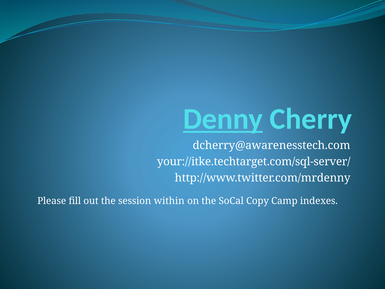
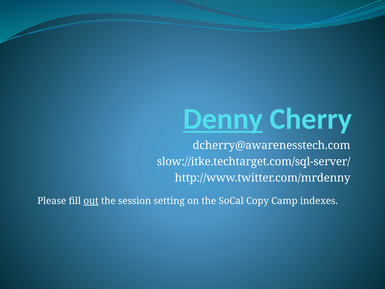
your://itke.techtarget.com/sql-server/: your://itke.techtarget.com/sql-server/ -> slow://itke.techtarget.com/sql-server/
out underline: none -> present
within: within -> setting
